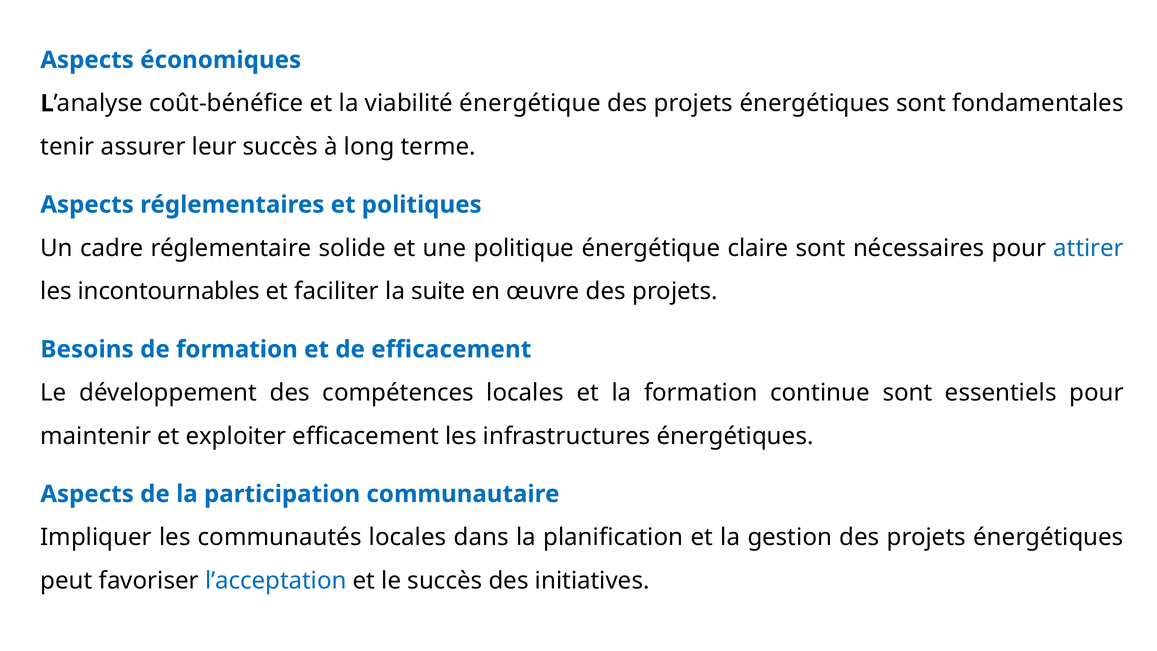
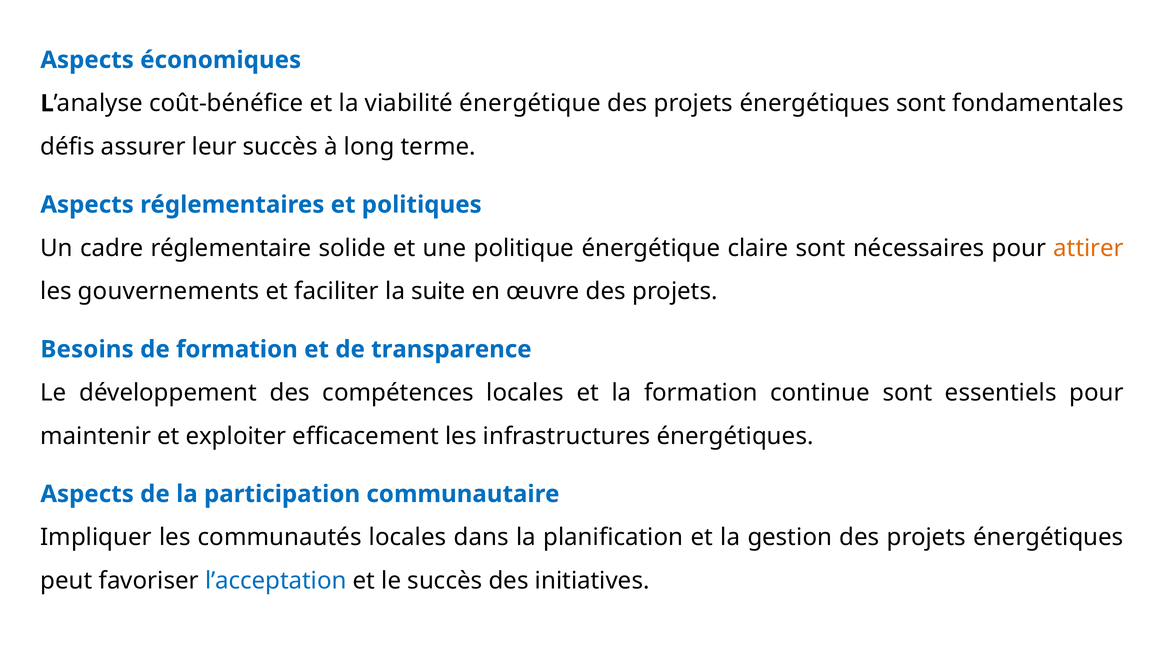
tenir: tenir -> défis
attirer colour: blue -> orange
incontournables: incontournables -> gouvernements
de efficacement: efficacement -> transparence
